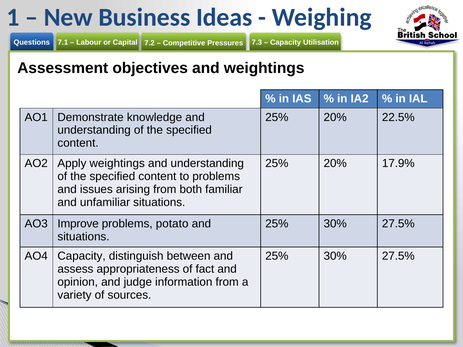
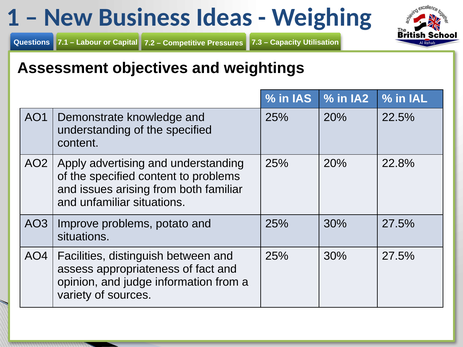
Apply weightings: weightings -> advertising
17.9%: 17.9% -> 22.8%
AO4 Capacity: Capacity -> Facilities
